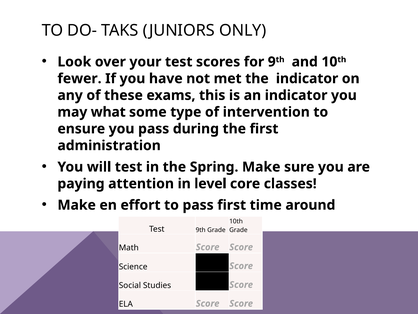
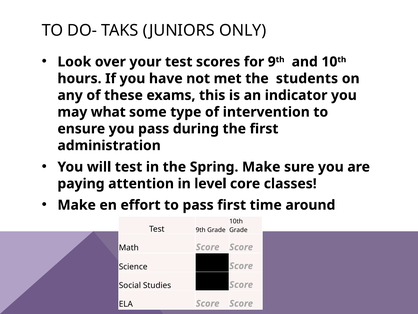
fewer: fewer -> hours
the indicator: indicator -> students
